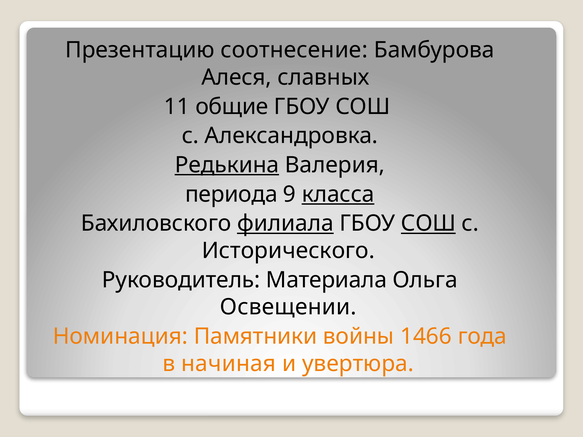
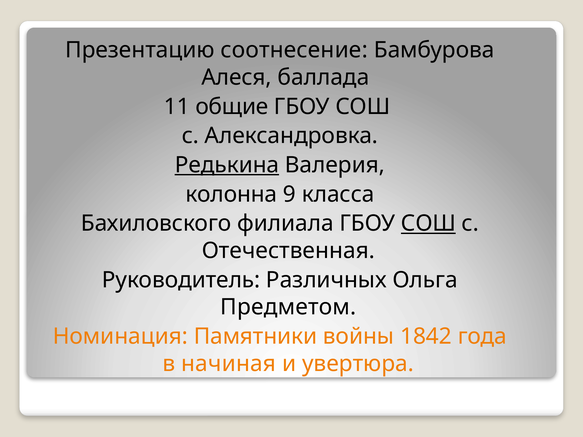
славных: славных -> баллада
периода: периода -> колонна
класса underline: present -> none
филиала underline: present -> none
Исторического: Исторического -> Отечественная
Материала: Материала -> Различных
Освещении: Освещении -> Предметом
1466: 1466 -> 1842
